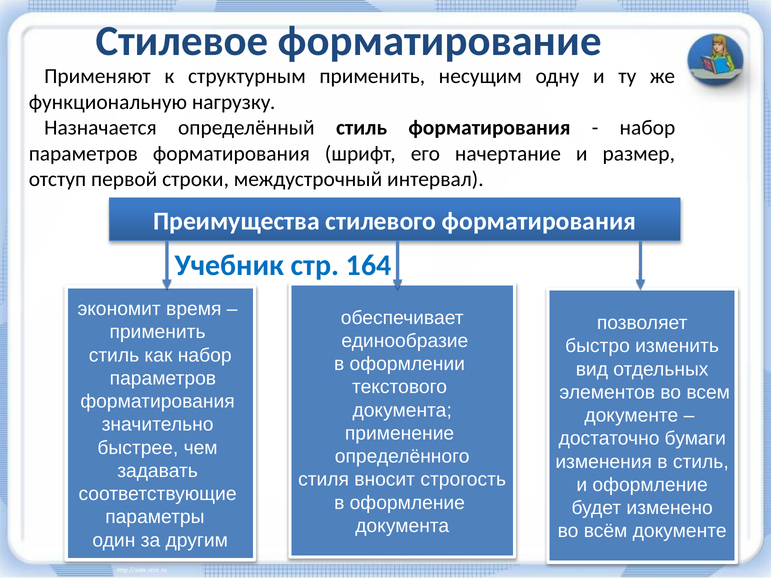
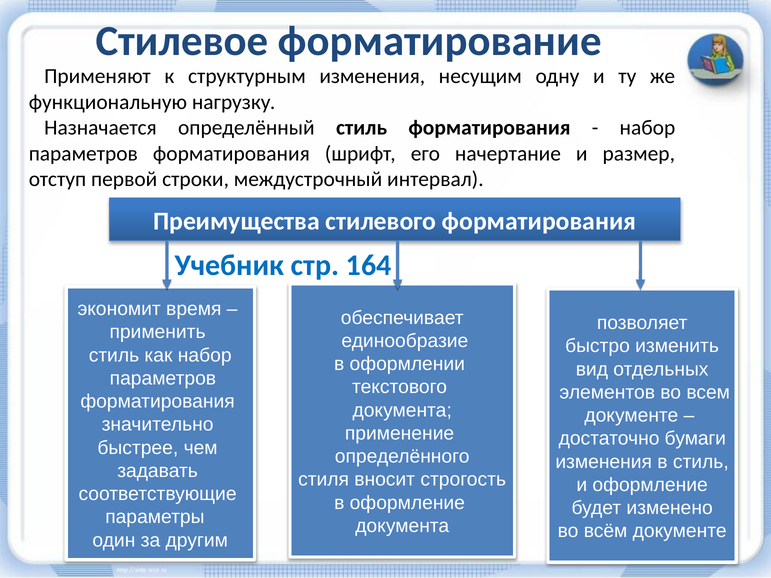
структурным применить: применить -> изменения
